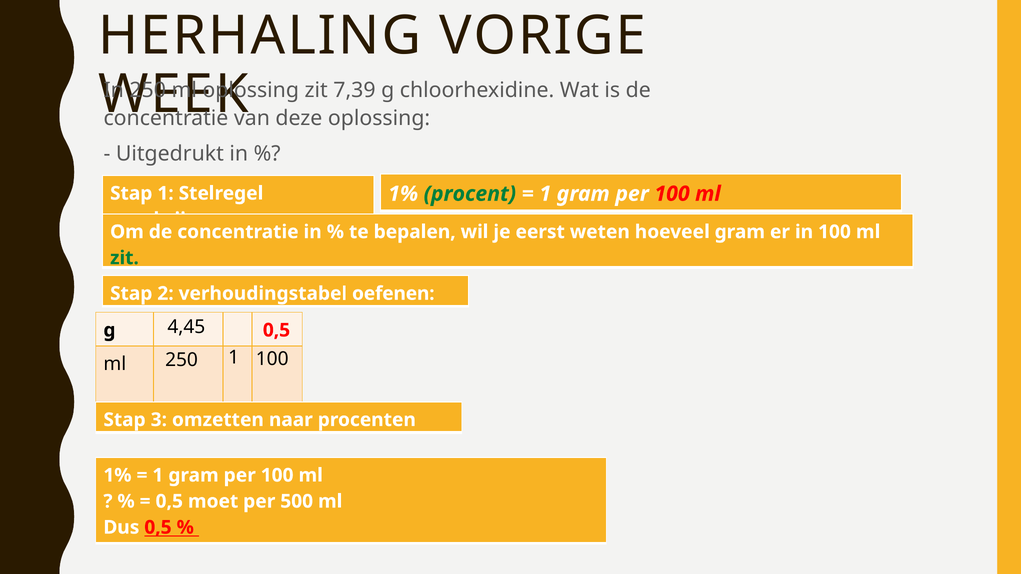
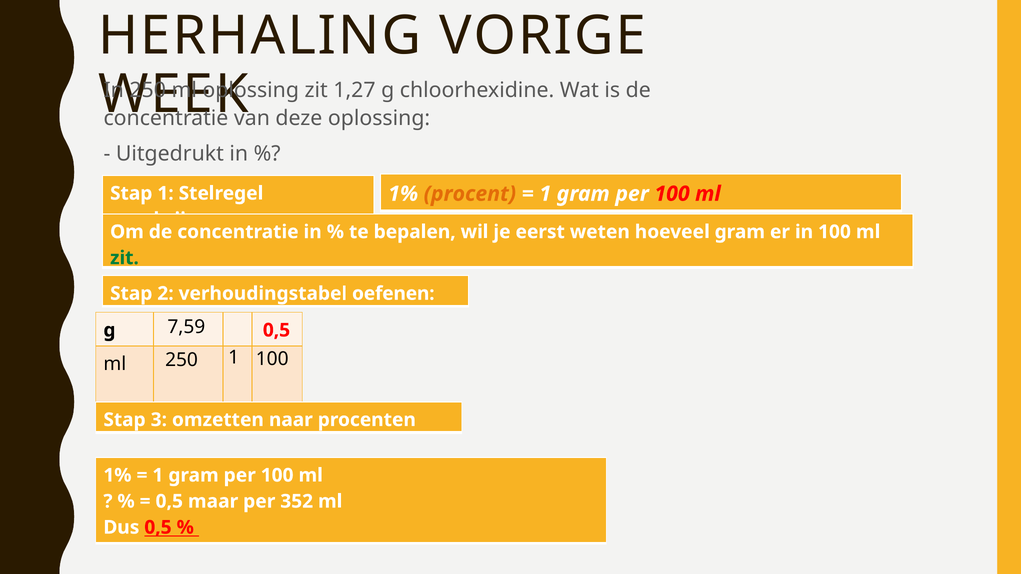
7,39: 7,39 -> 1,27
procent colour: green -> orange
4,45: 4,45 -> 7,59
moet: moet -> maar
500: 500 -> 352
